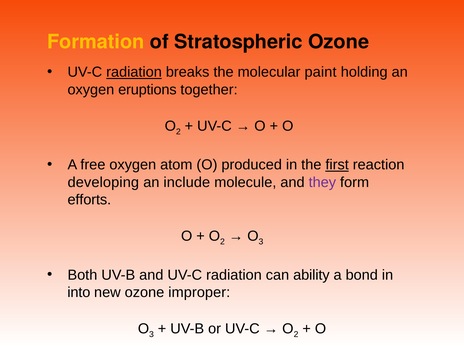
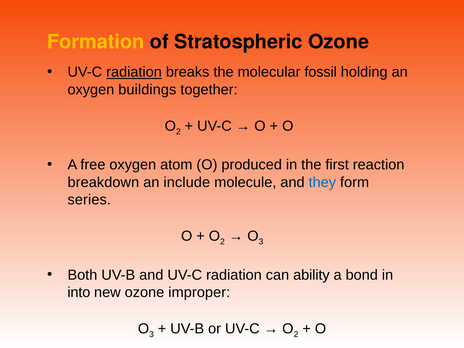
paint: paint -> fossil
eruptions: eruptions -> buildings
first underline: present -> none
developing: developing -> breakdown
they colour: purple -> blue
efforts: efforts -> series
